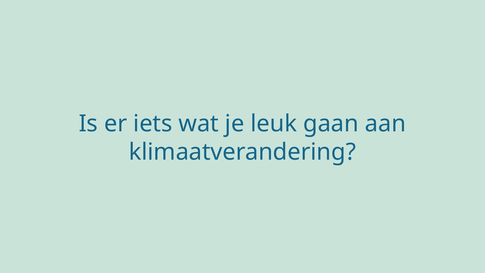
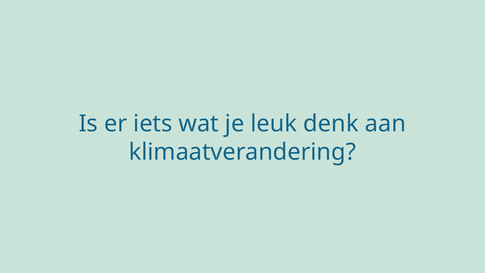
gaan: gaan -> denk
